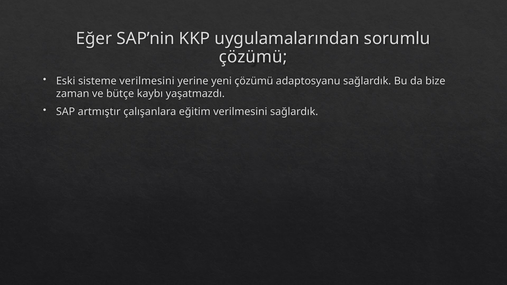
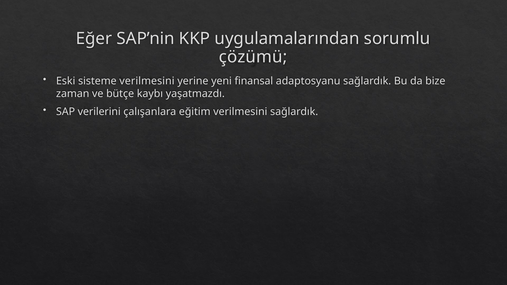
yeni çözümü: çözümü -> finansal
artmıştır: artmıştır -> verilerini
